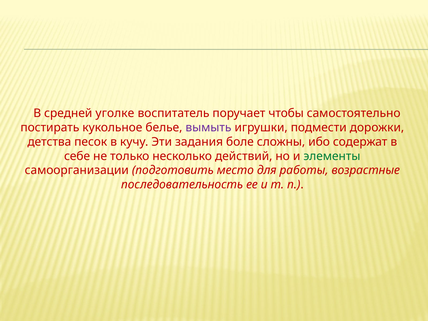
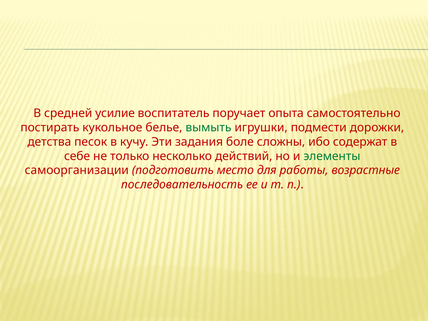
уголке: уголке -> усилие
чтобы: чтобы -> опыта
вымыть colour: purple -> green
